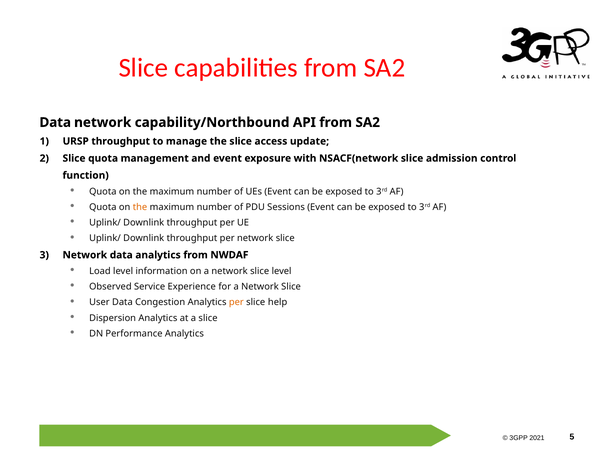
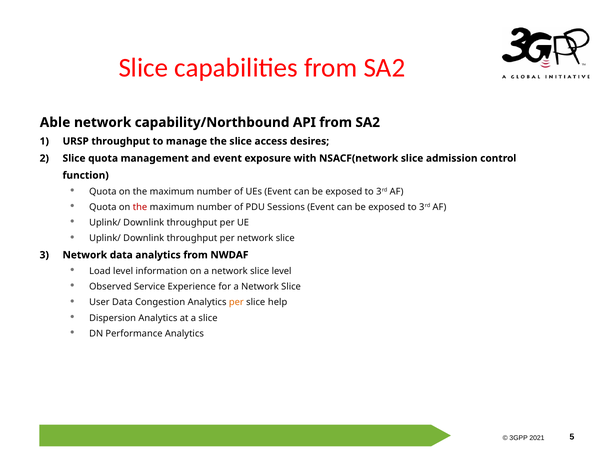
Data at (55, 123): Data -> Able
update: update -> desires
the at (140, 207) colour: orange -> red
